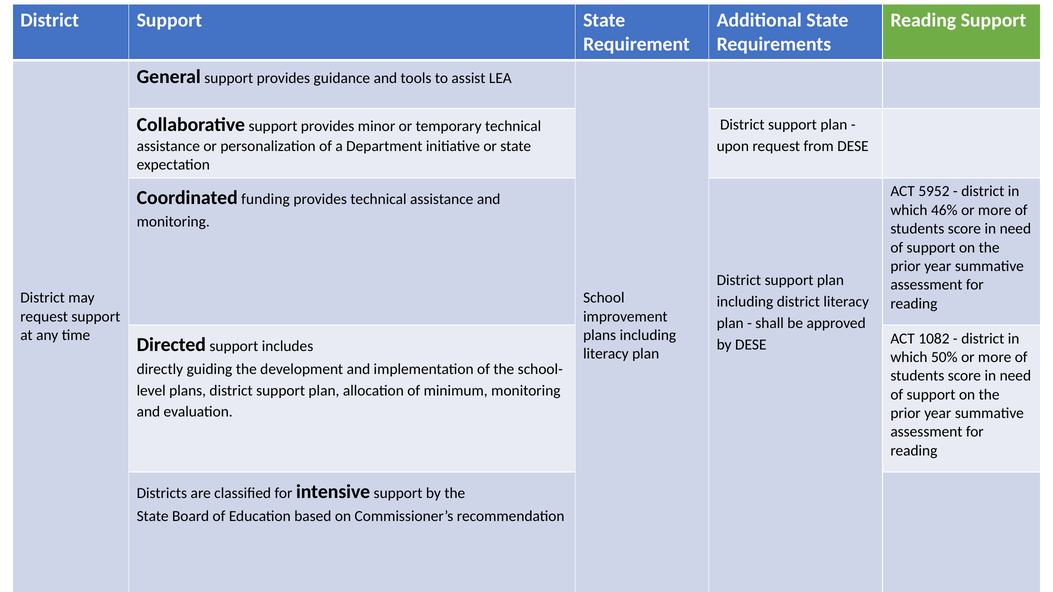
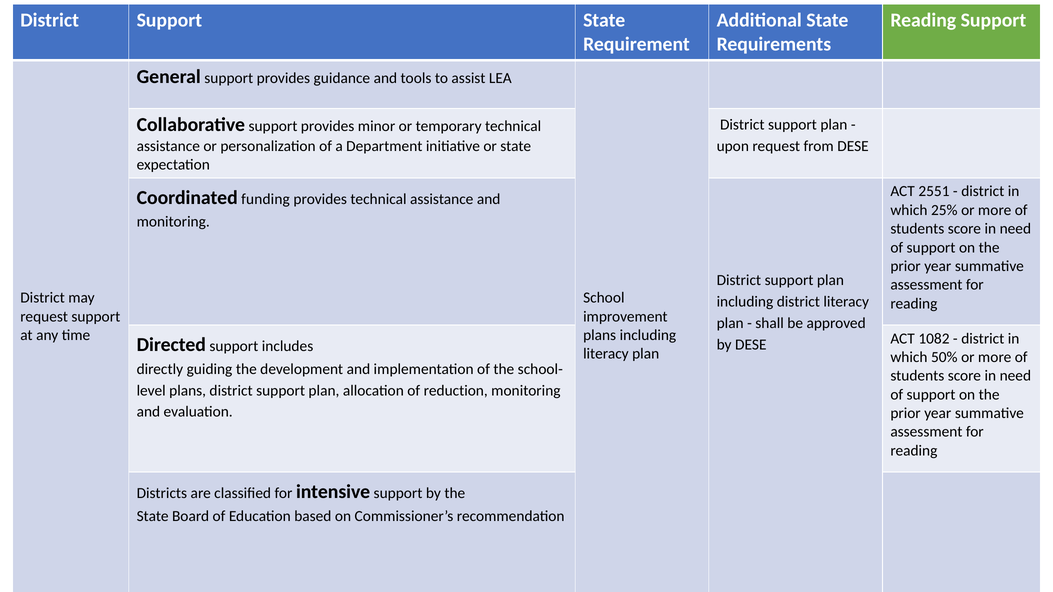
5952: 5952 -> 2551
46%: 46% -> 25%
minimum: minimum -> reduction
